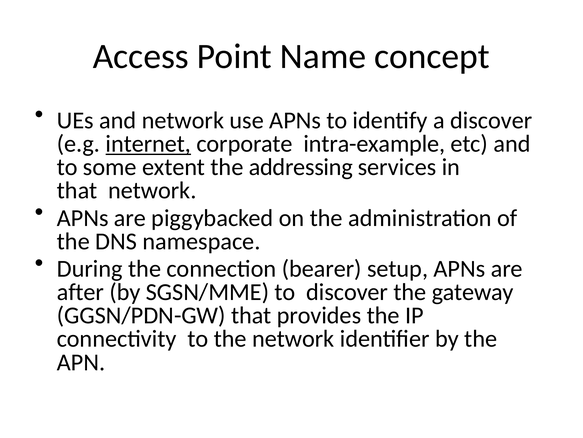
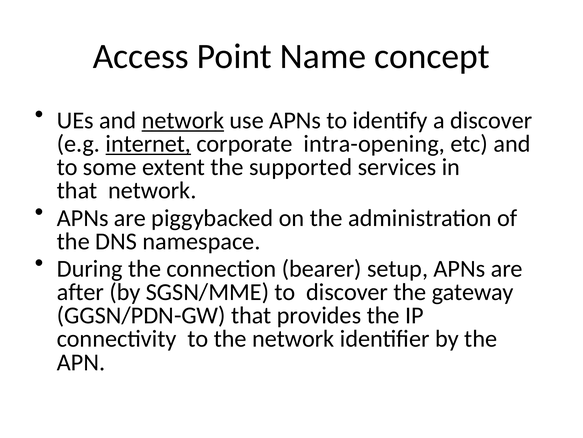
network at (183, 120) underline: none -> present
intra-example: intra-example -> intra-opening
addressing: addressing -> supported
